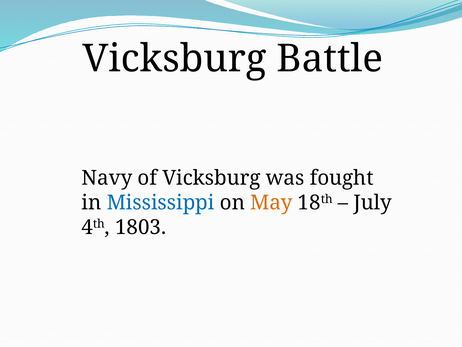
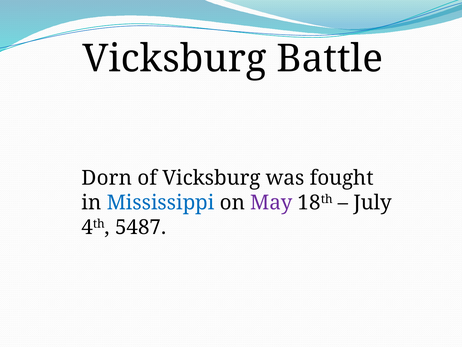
Navy: Navy -> Dorn
May colour: orange -> purple
1803: 1803 -> 5487
